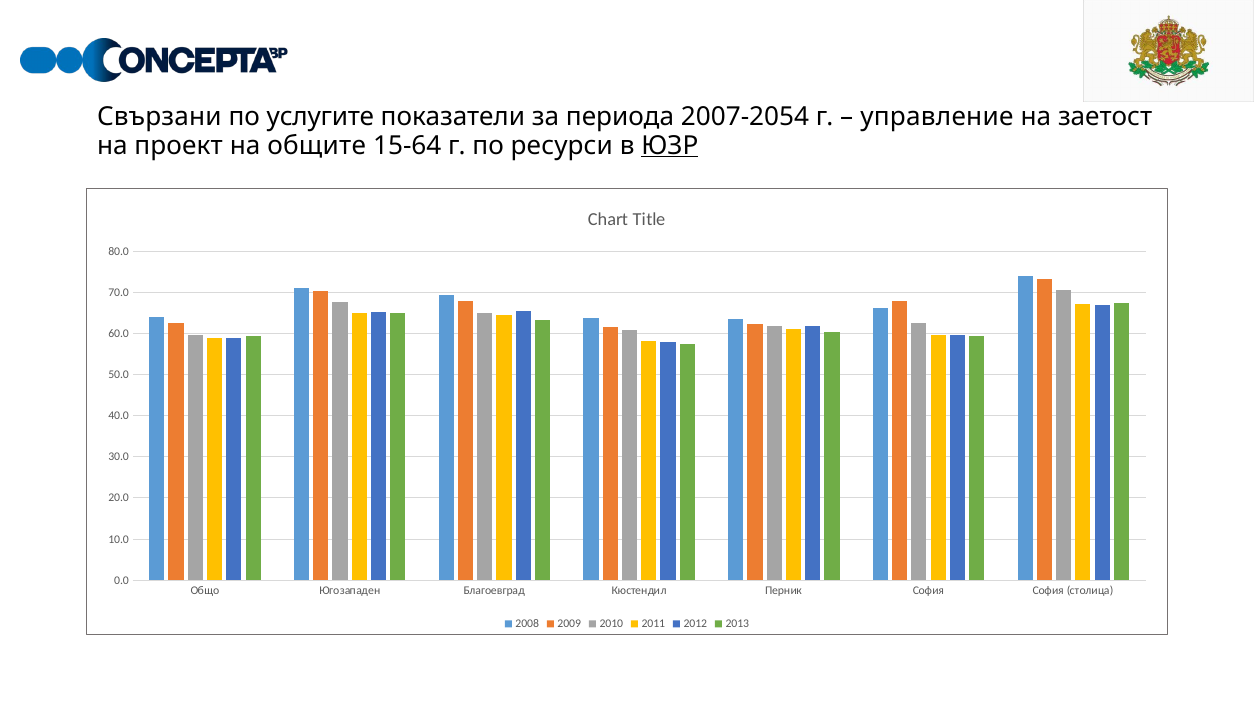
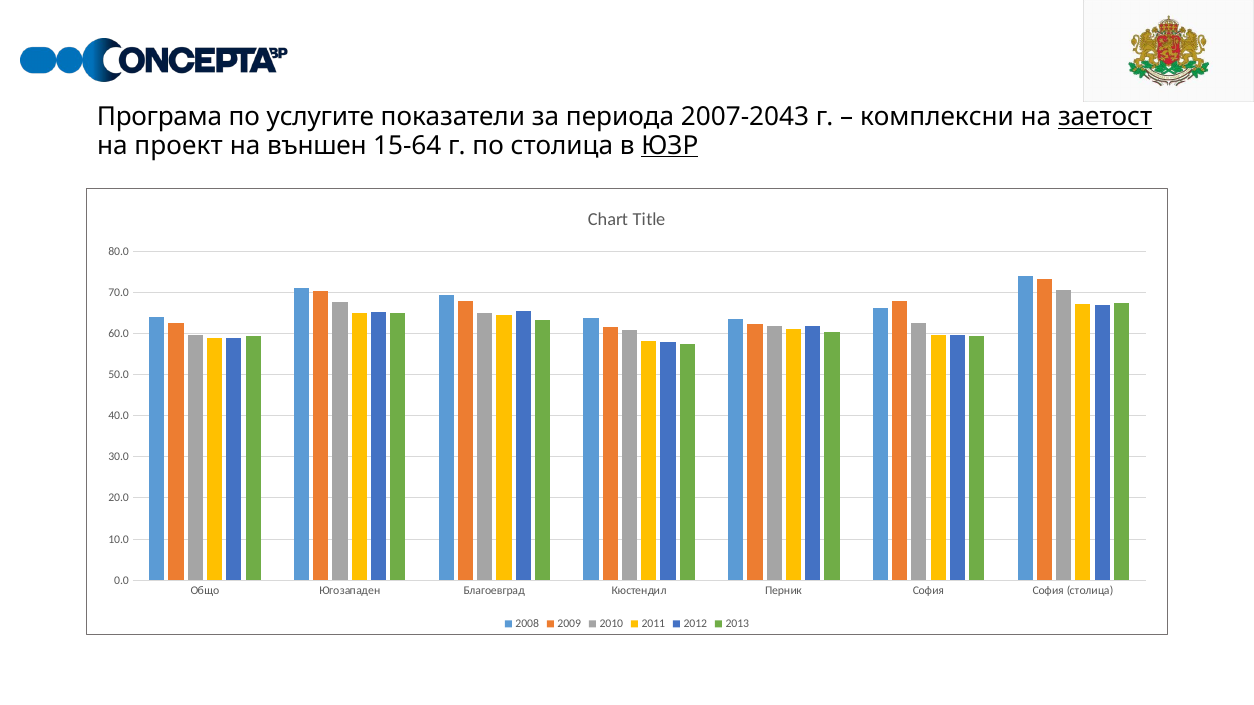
Свързани: Свързани -> Програма
2007-2054: 2007-2054 -> 2007-2043
управление: управление -> комплексни
заетост underline: none -> present
общите: общите -> външен
по ресурси: ресурси -> столица
